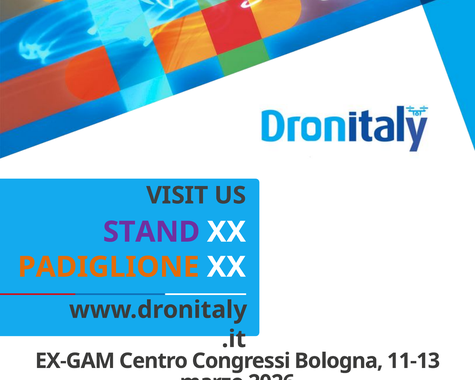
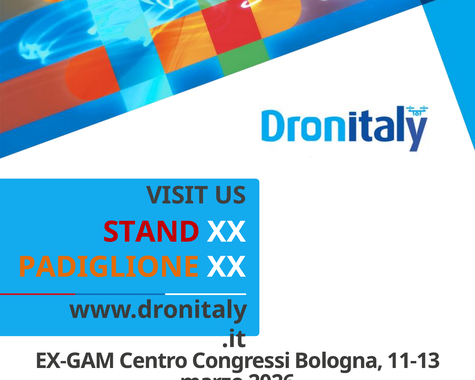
STAND colour: purple -> red
